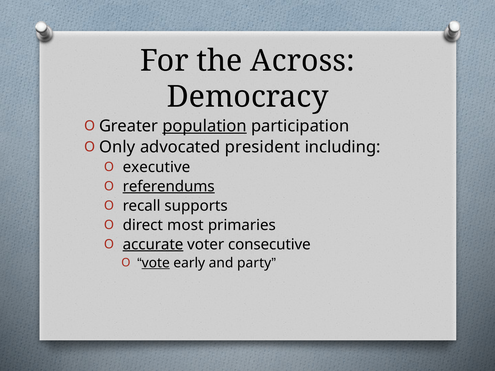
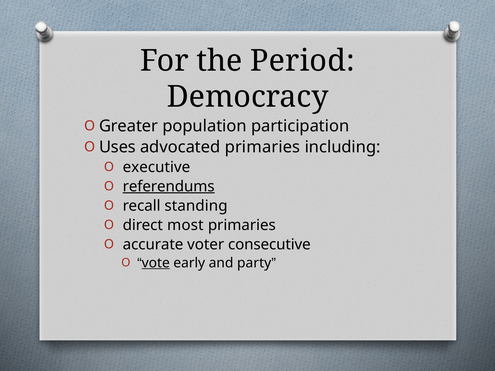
Across: Across -> Period
population underline: present -> none
Only: Only -> Uses
advocated president: president -> primaries
supports: supports -> standing
accurate underline: present -> none
